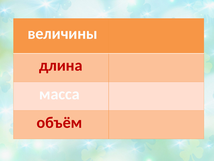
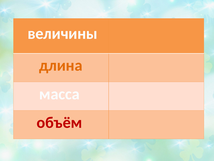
длина colour: red -> orange
